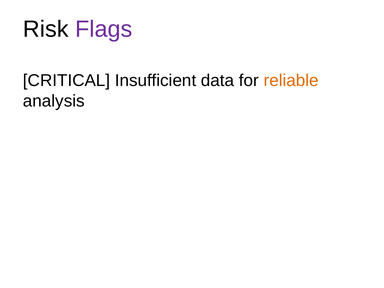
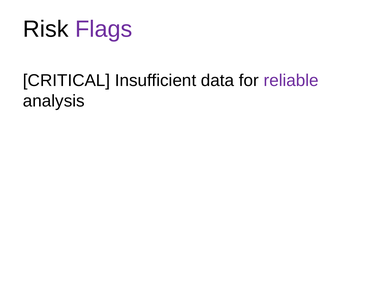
reliable colour: orange -> purple
